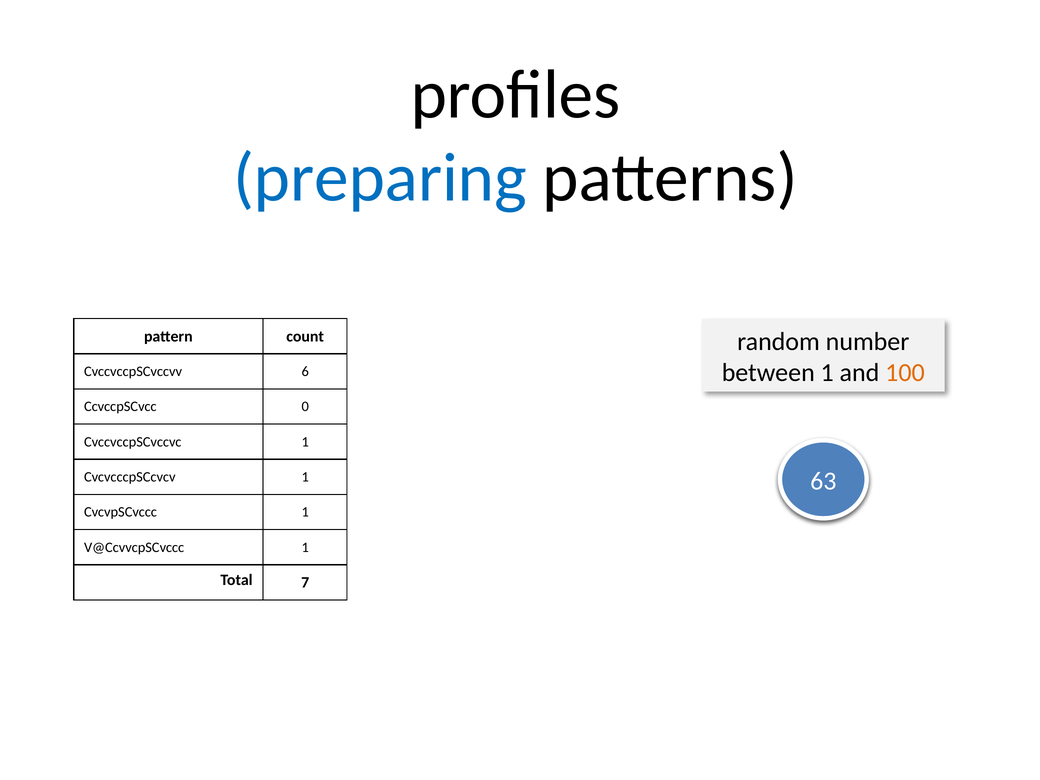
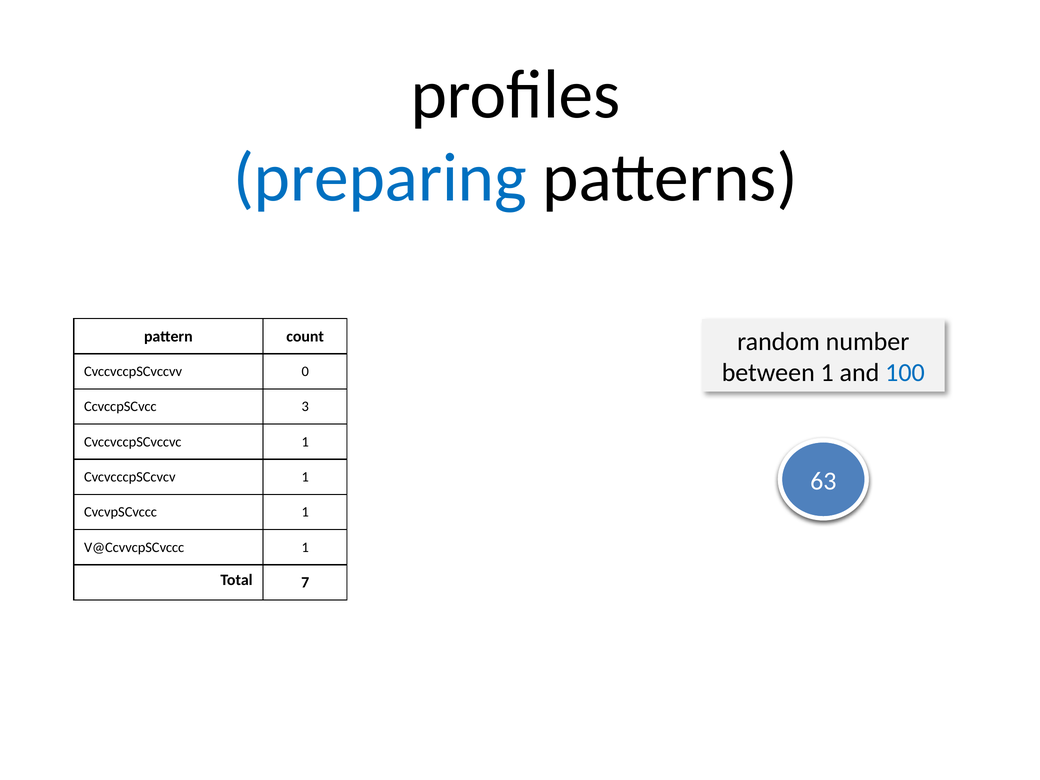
100 at (905, 373) colour: orange -> blue
6: 6 -> 0
0: 0 -> 3
